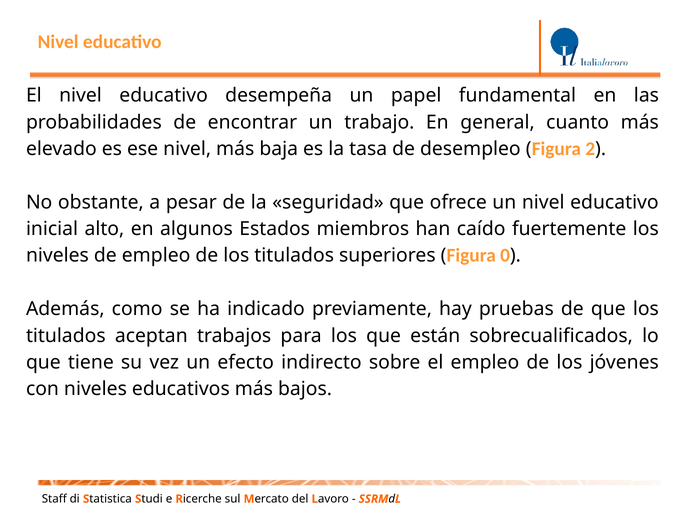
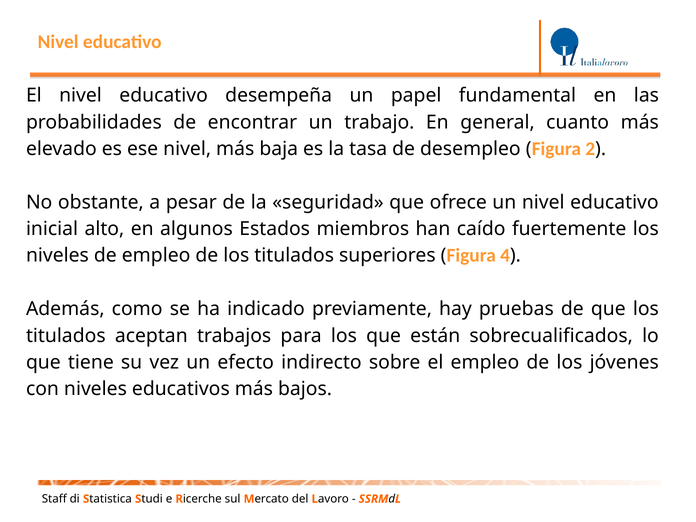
0: 0 -> 4
